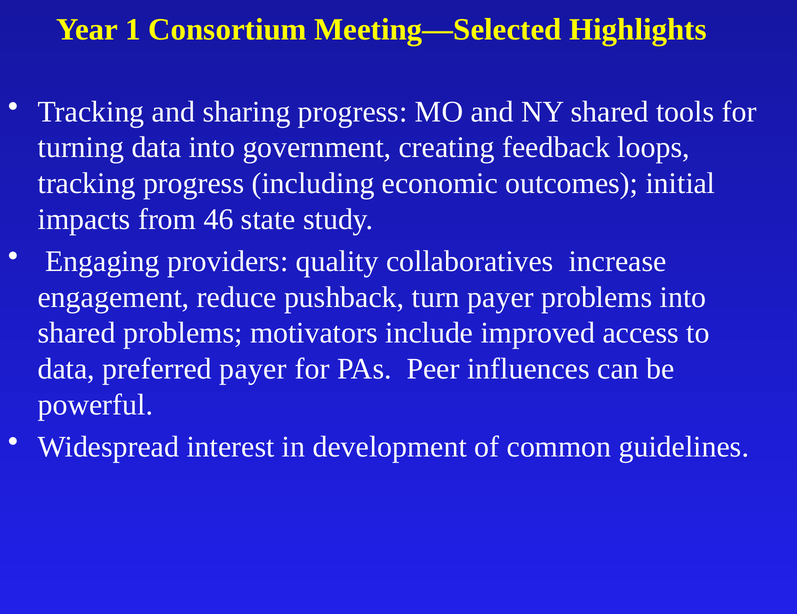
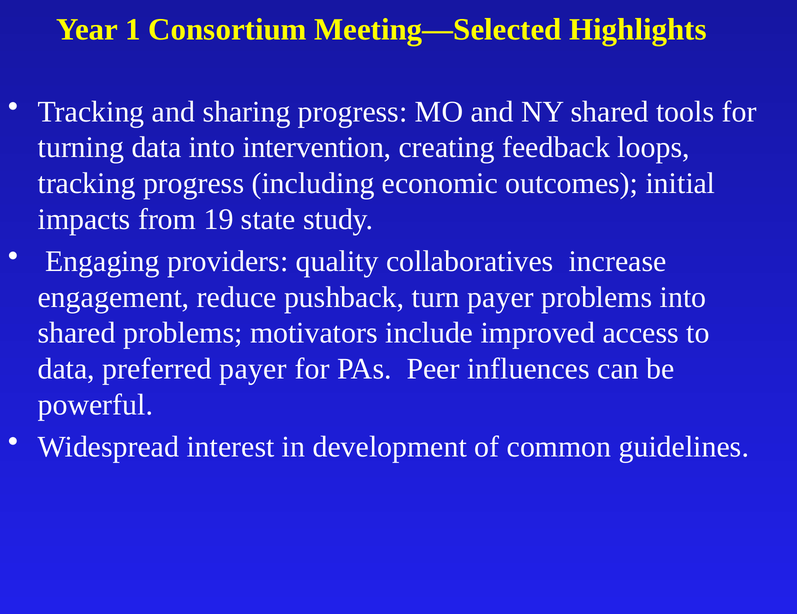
government: government -> intervention
46: 46 -> 19
